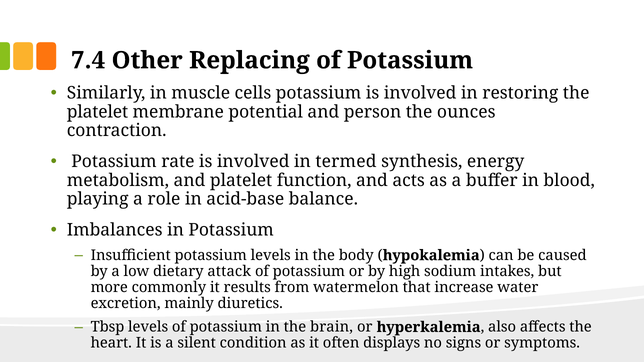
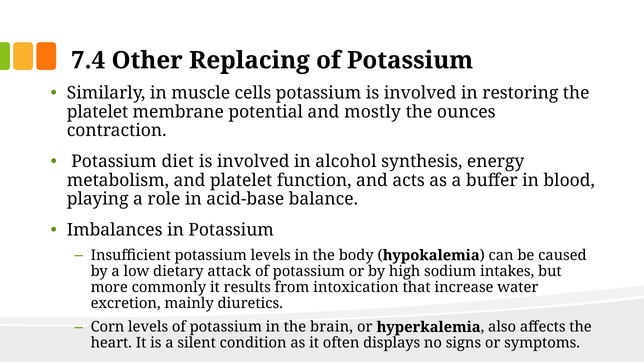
person: person -> mostly
rate: rate -> diet
termed: termed -> alcohol
watermelon: watermelon -> intoxication
Tbsp: Tbsp -> Corn
